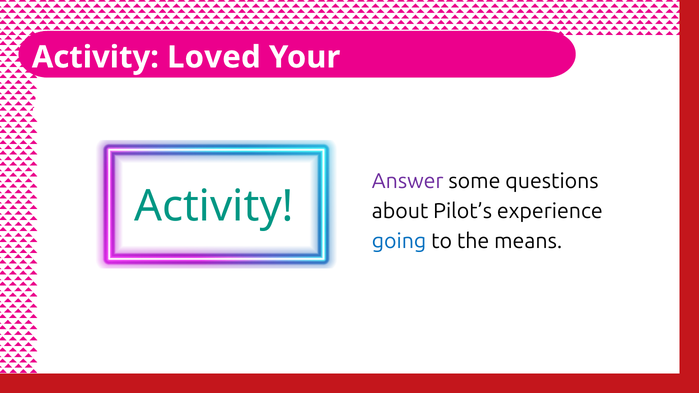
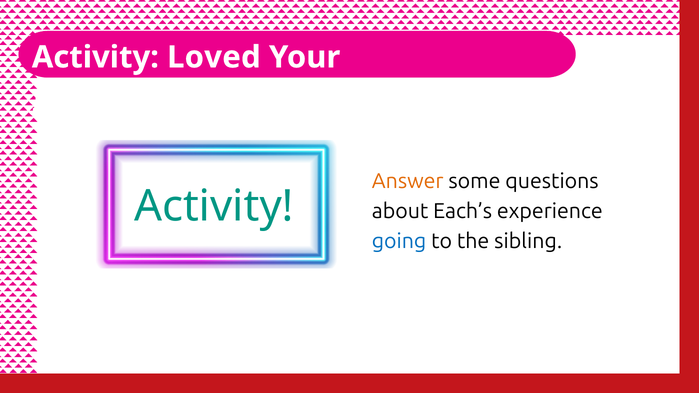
Answer colour: purple -> orange
Pilot’s: Pilot’s -> Each’s
means: means -> sibling
